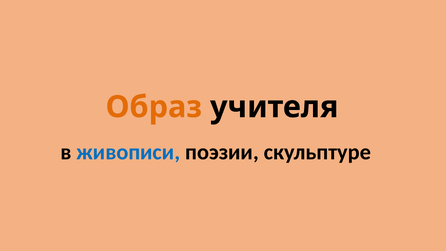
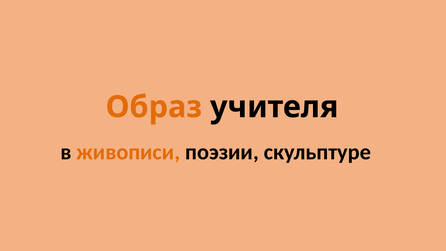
живописи colour: blue -> orange
